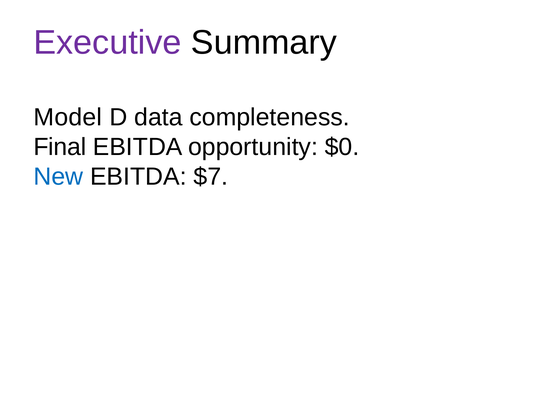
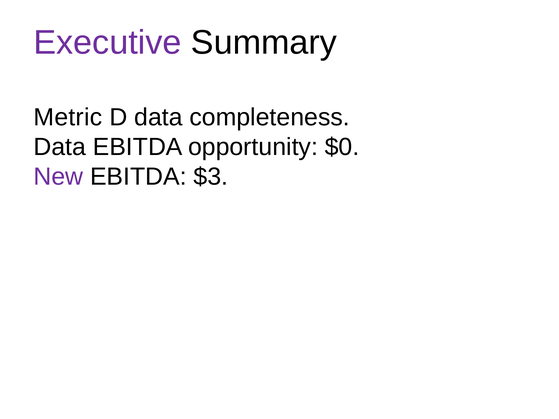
Model: Model -> Metric
Final at (60, 147): Final -> Data
New colour: blue -> purple
$7: $7 -> $3
